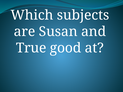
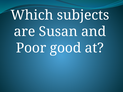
True: True -> Poor
